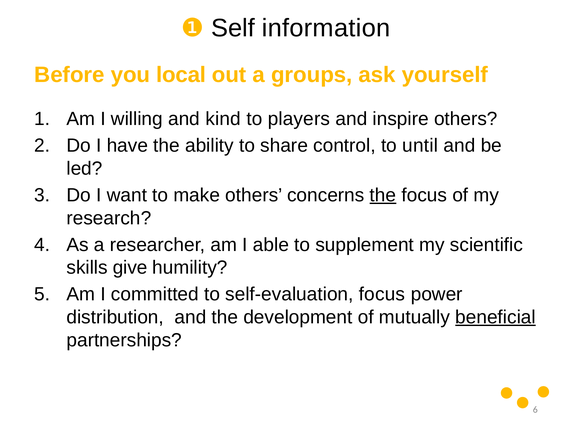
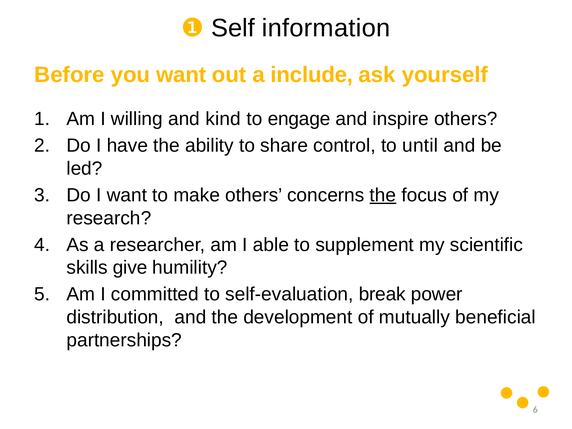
you local: local -> want
groups: groups -> include
players: players -> engage
self-evaluation focus: focus -> break
beneficial underline: present -> none
